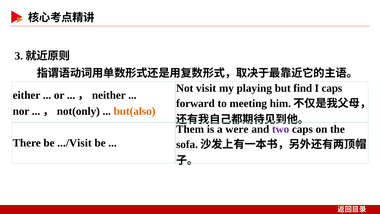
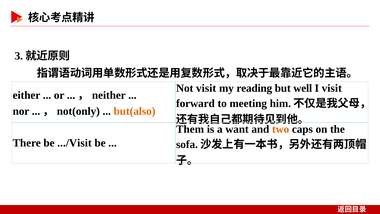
playing: playing -> reading
find: find -> well
I caps: caps -> visit
were: were -> want
two colour: purple -> orange
